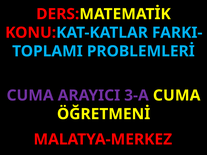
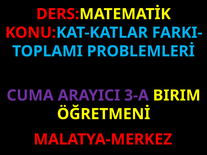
3-A CUMA: CUMA -> BIRIM
